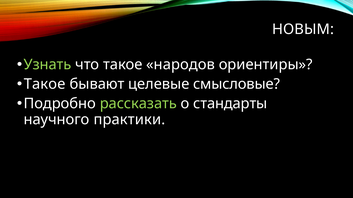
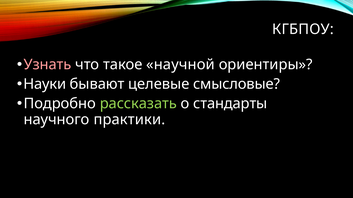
НОВЫМ: НОВЫМ -> КГБПОУ
Узнать colour: light green -> pink
народов: народов -> научной
Такое at (45, 84): Такое -> Науки
